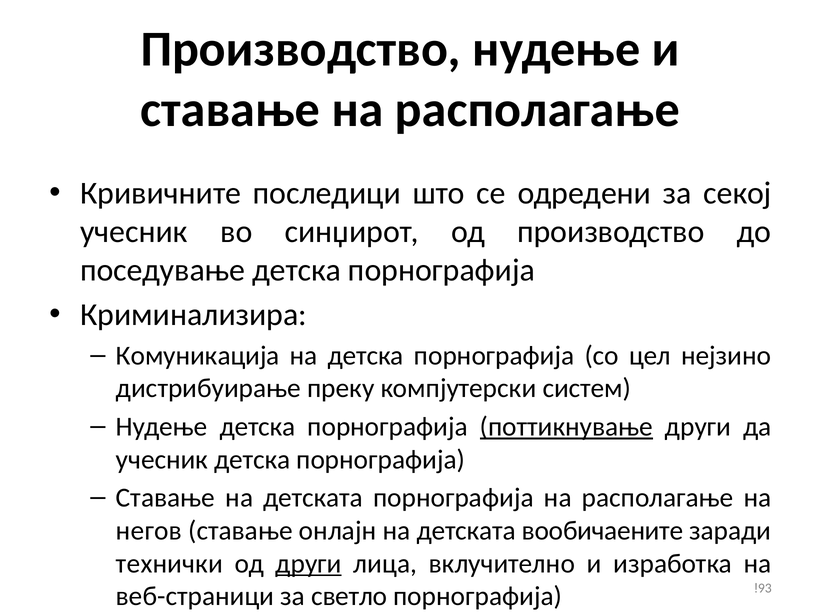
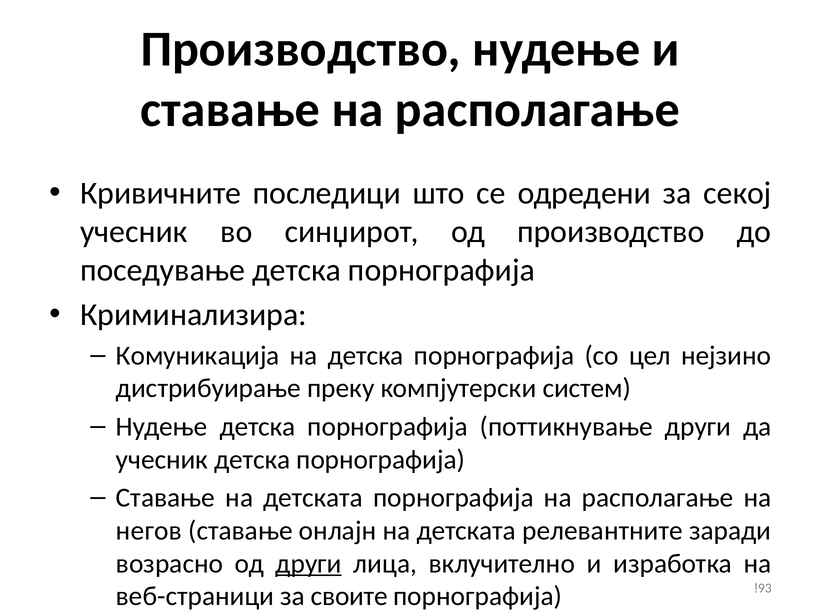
поттикнување underline: present -> none
вообичаените: вообичаените -> релевантните
технички: технички -> возрасно
светло: светло -> своите
